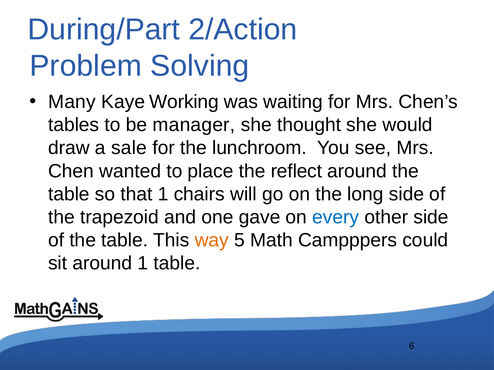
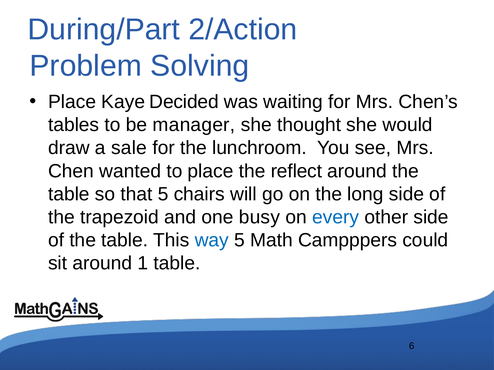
Many at (72, 102): Many -> Place
Working: Working -> Decided
that 1: 1 -> 5
gave: gave -> busy
way colour: orange -> blue
